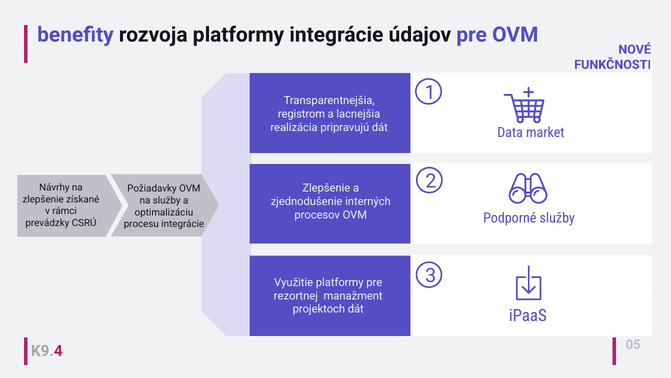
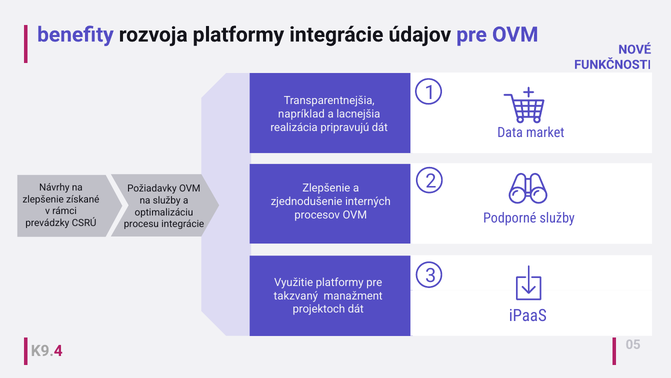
registrom: registrom -> napríklad
rezortnej: rezortnej -> takzvaný
